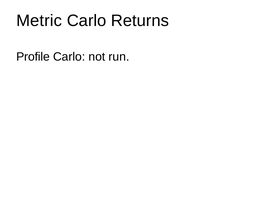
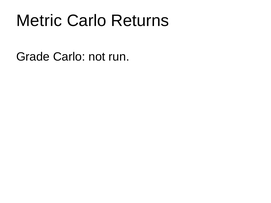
Profile: Profile -> Grade
